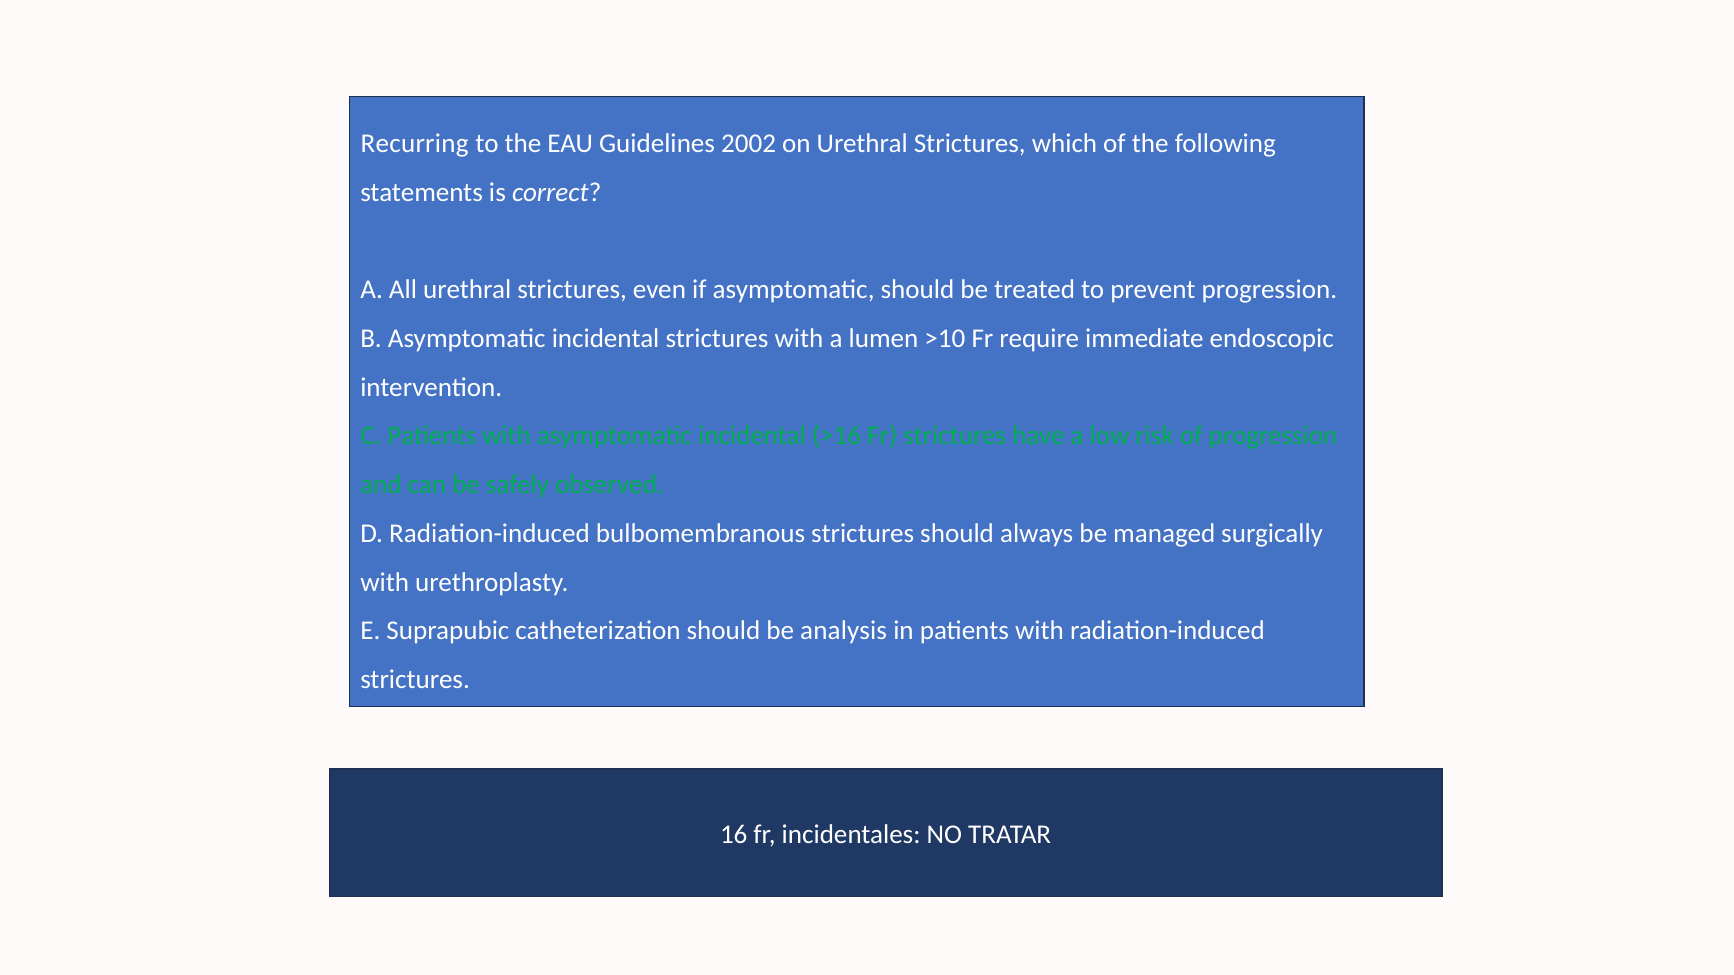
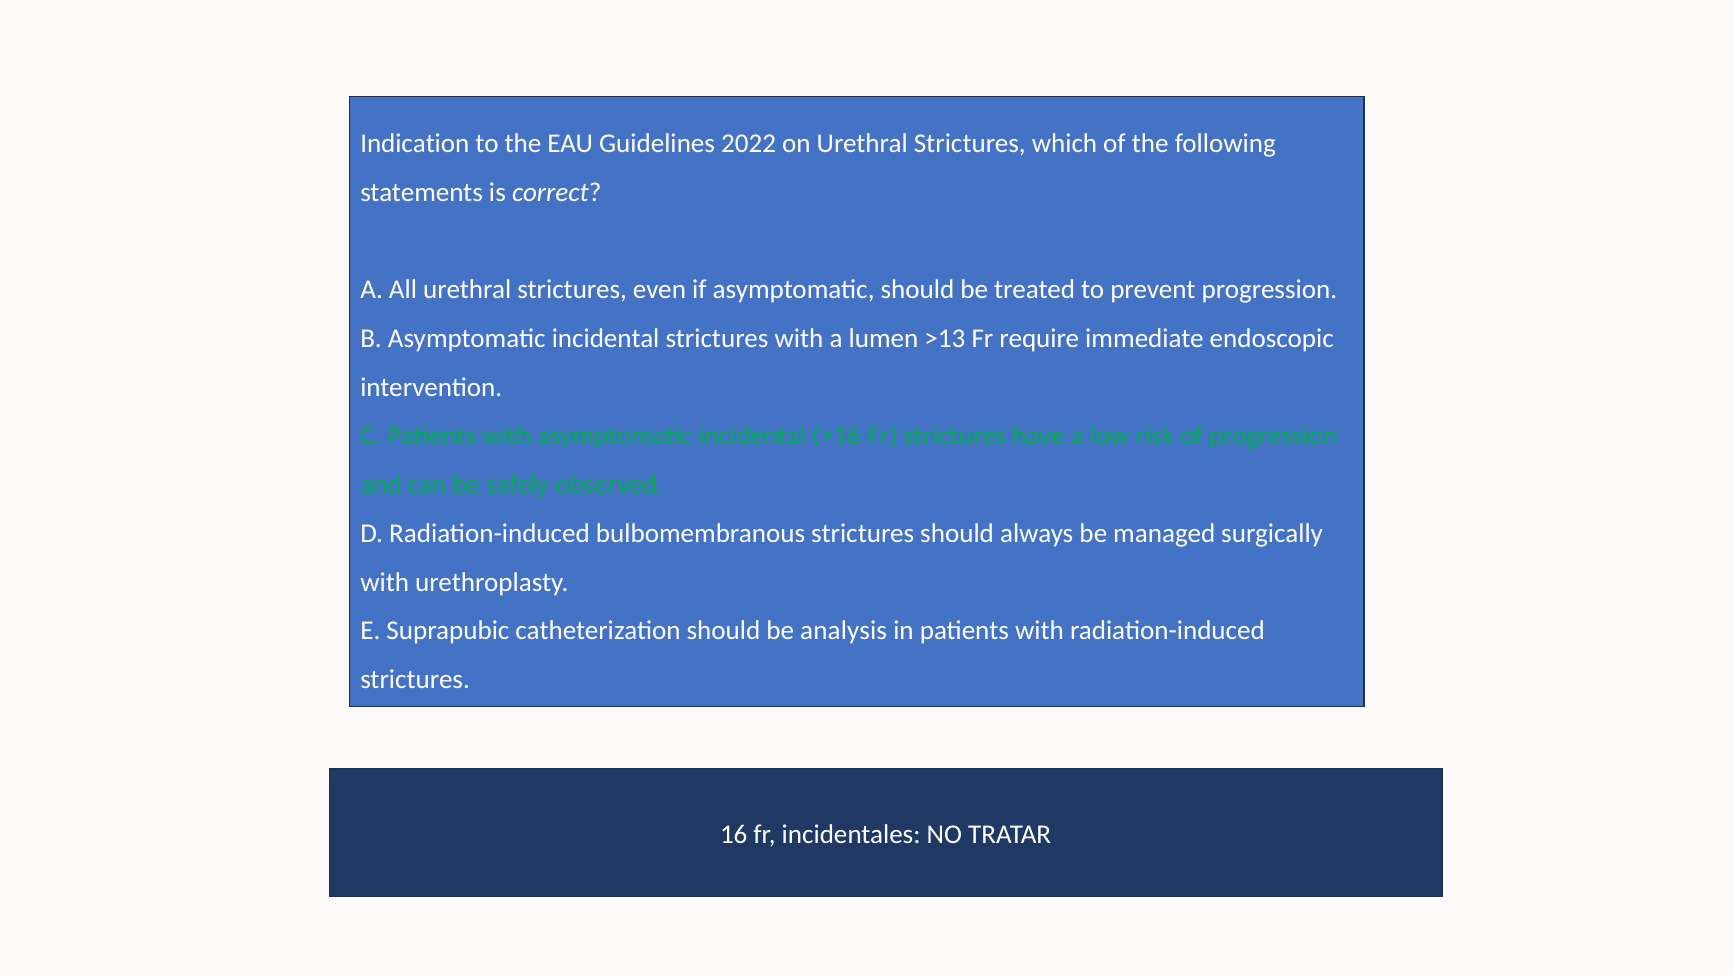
Recurring: Recurring -> Indication
2002: 2002 -> 2022
>10: >10 -> >13
